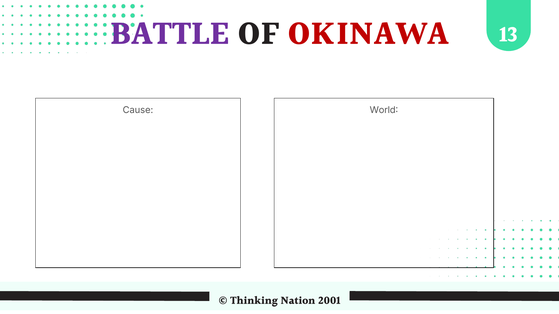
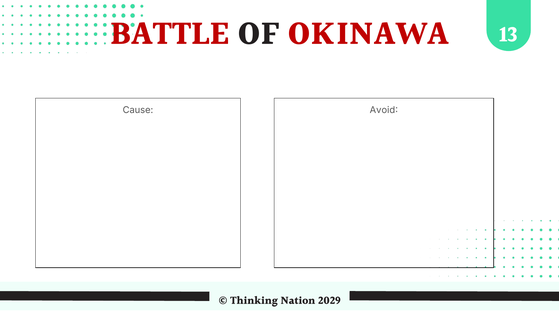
BATTLE colour: purple -> red
World: World -> Avoid
2001: 2001 -> 2029
